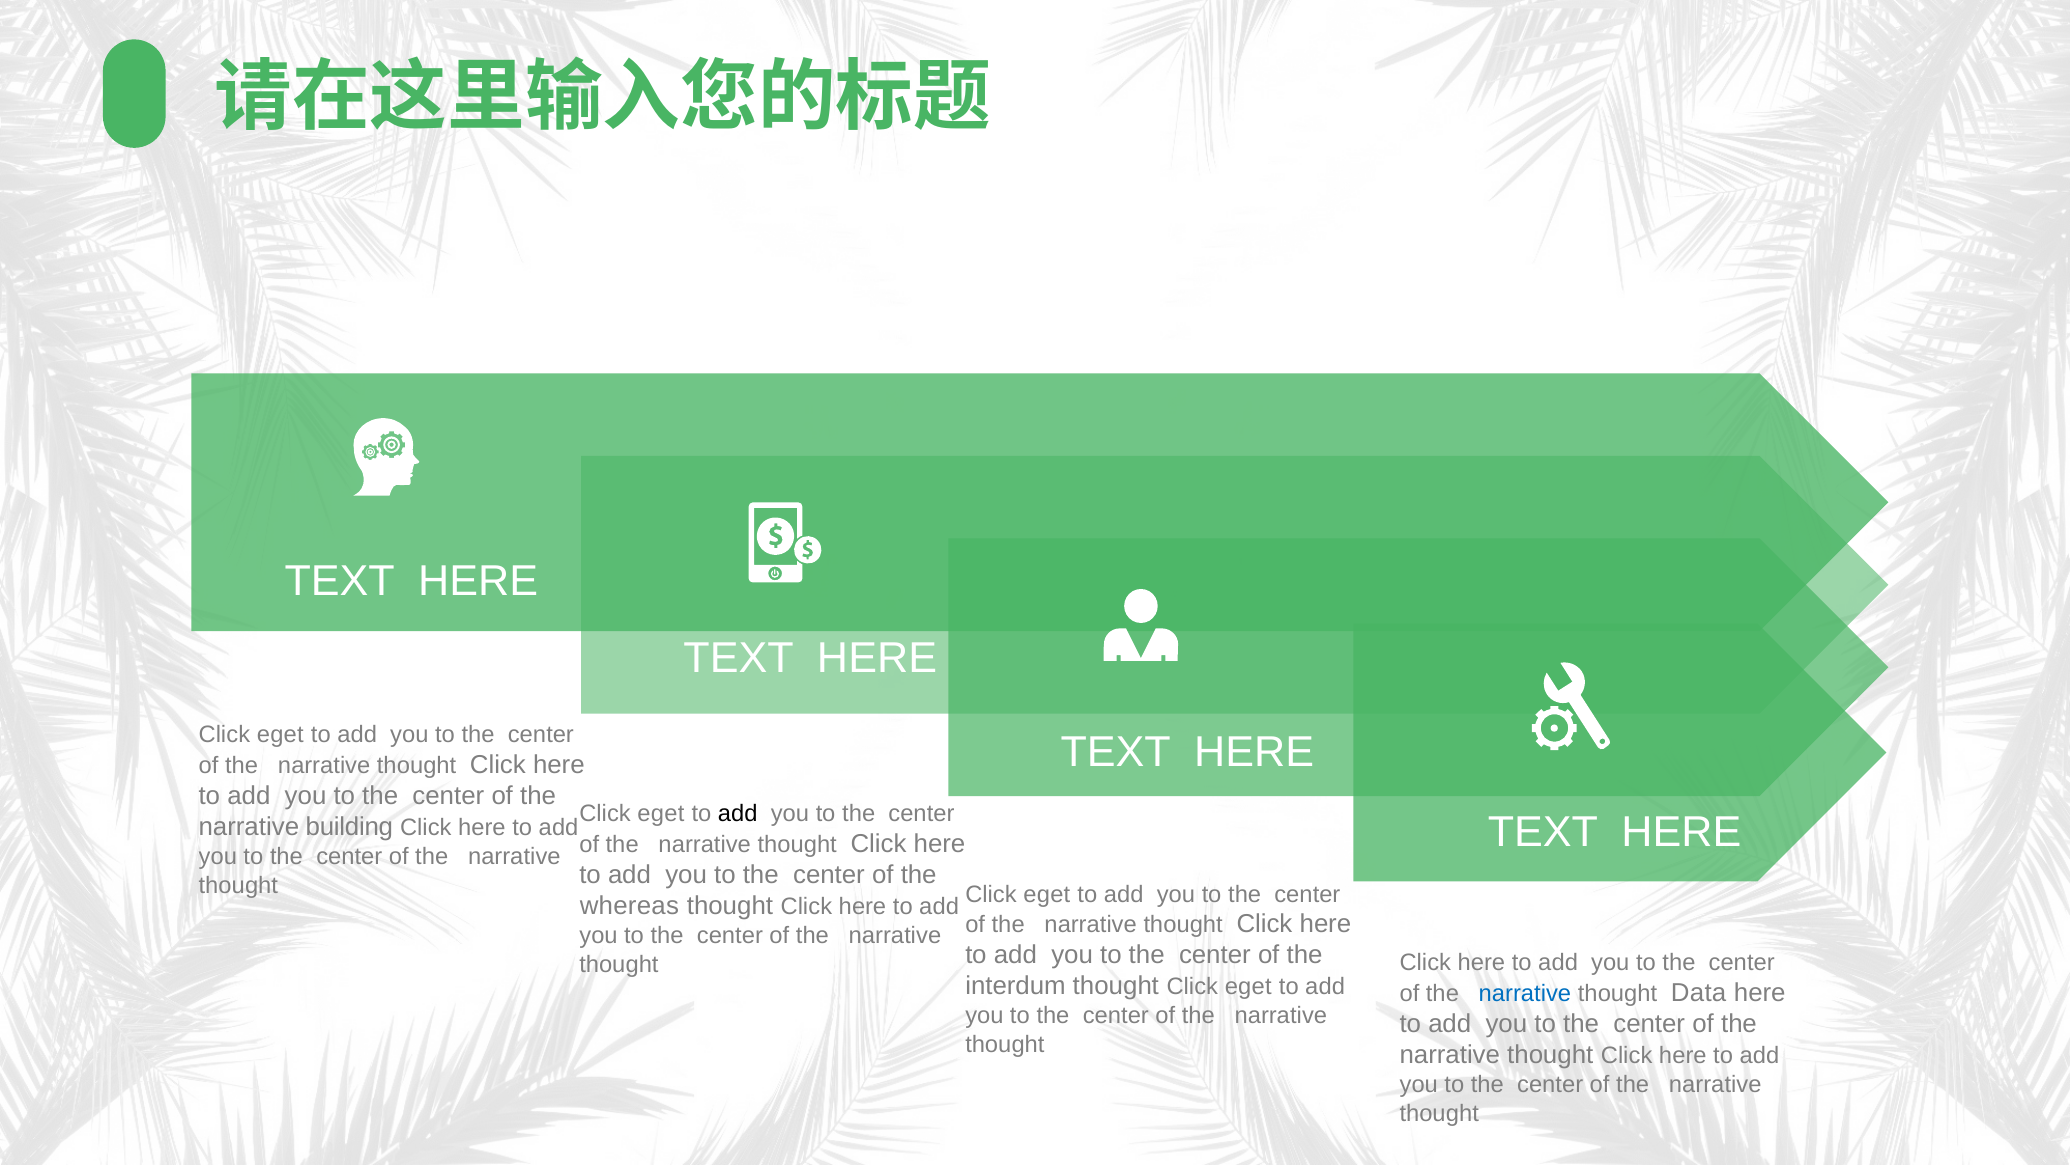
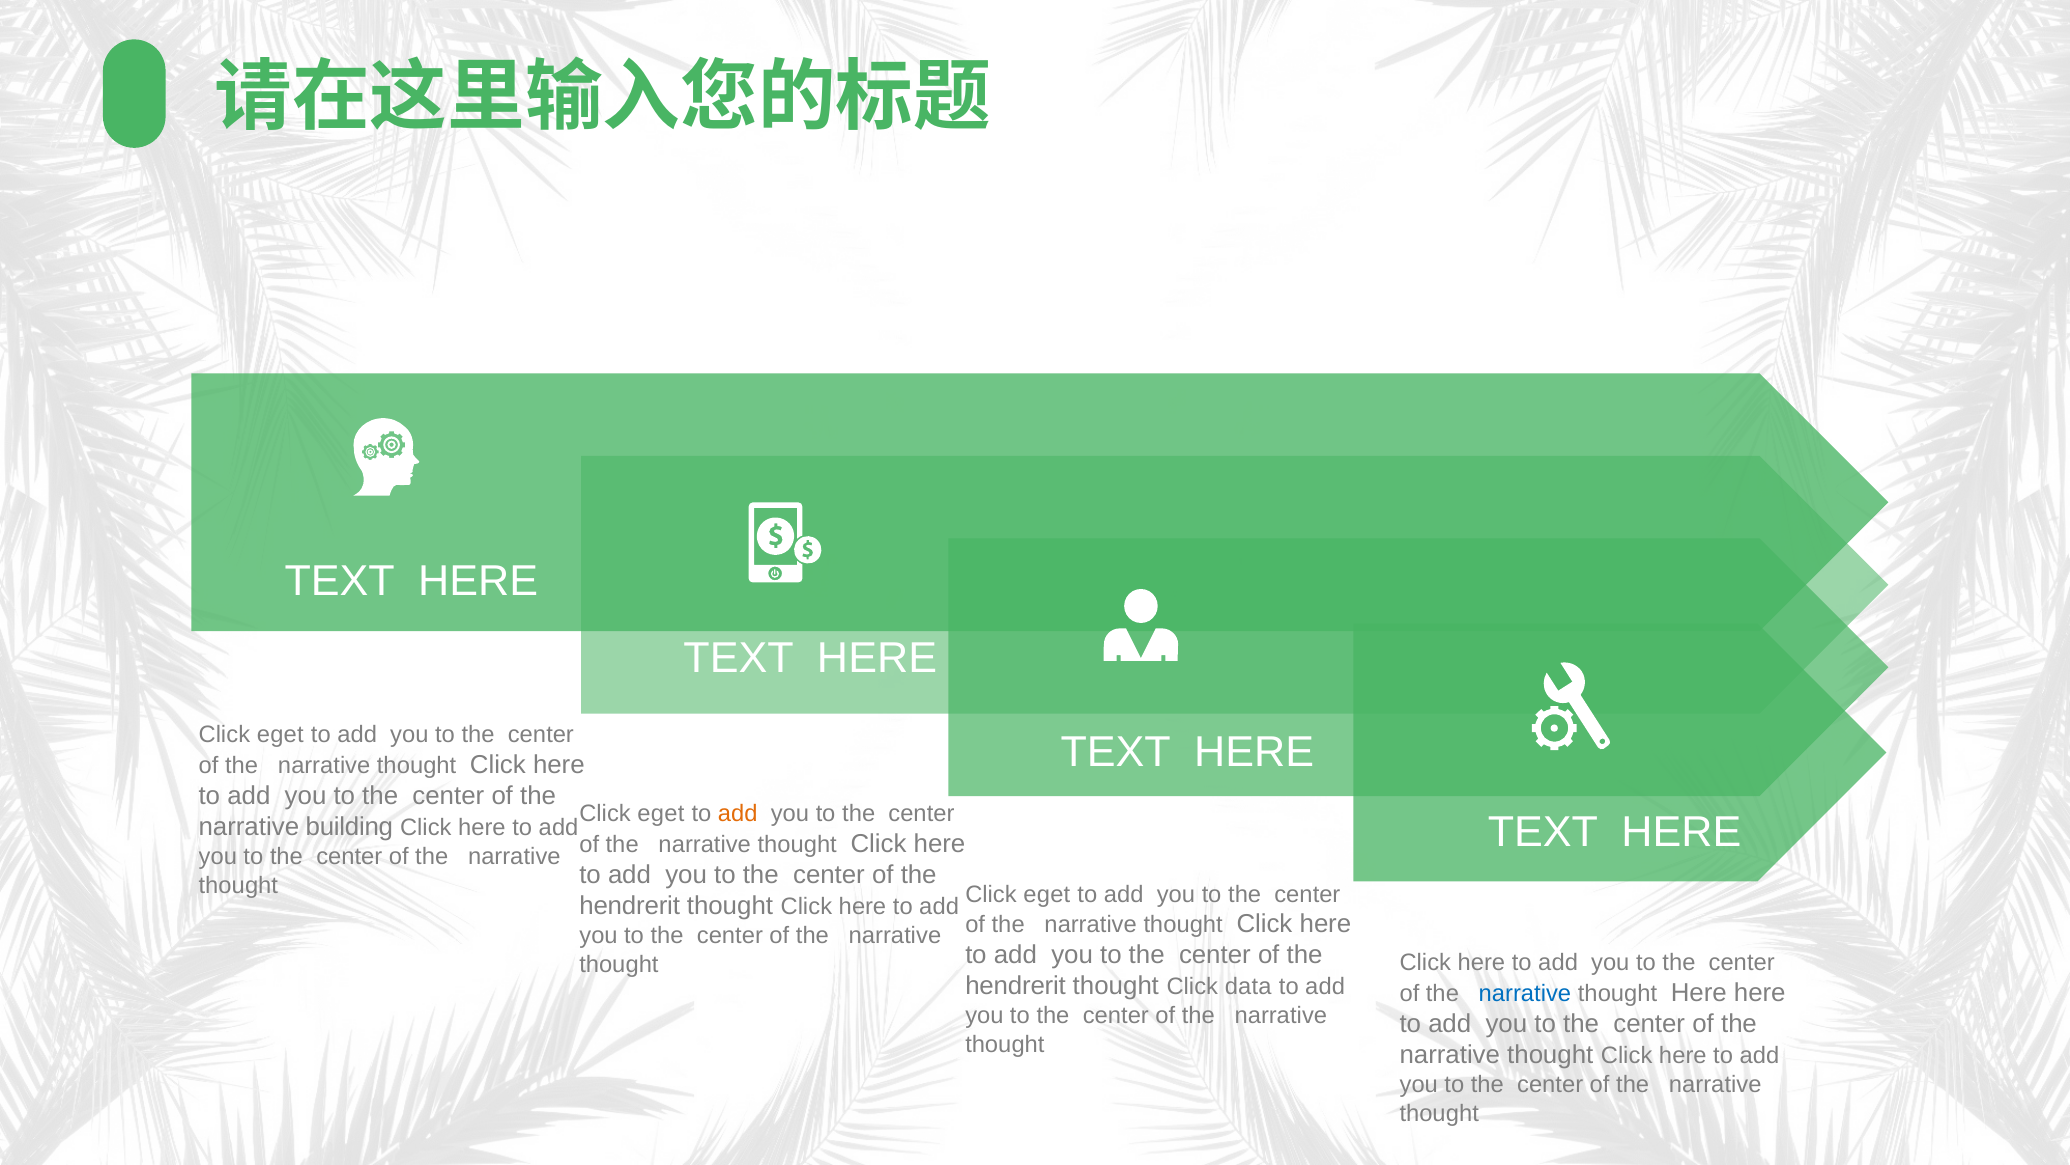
add at (738, 814) colour: black -> orange
whereas at (629, 906): whereas -> hendrerit
interdum at (1015, 986): interdum -> hendrerit
eget at (1248, 987): eget -> data
thought Data: Data -> Here
